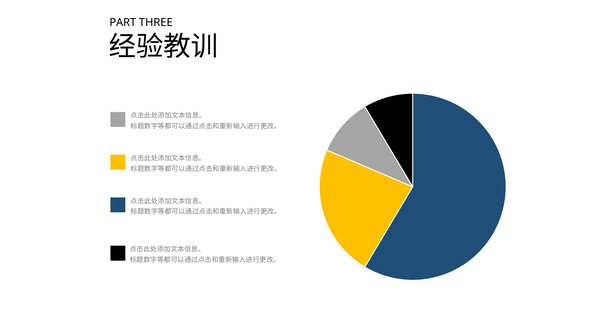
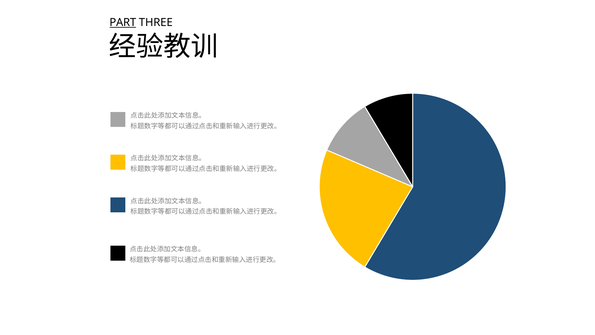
PART underline: none -> present
